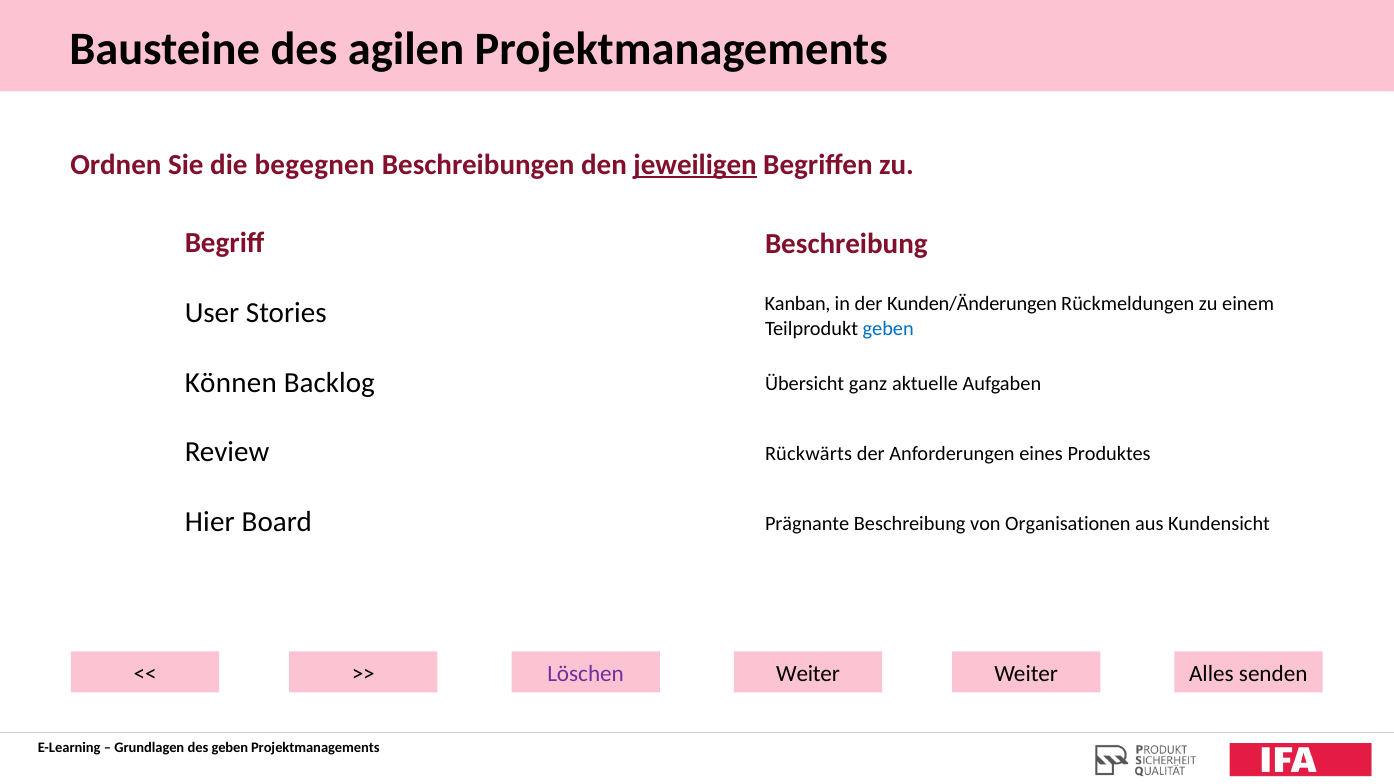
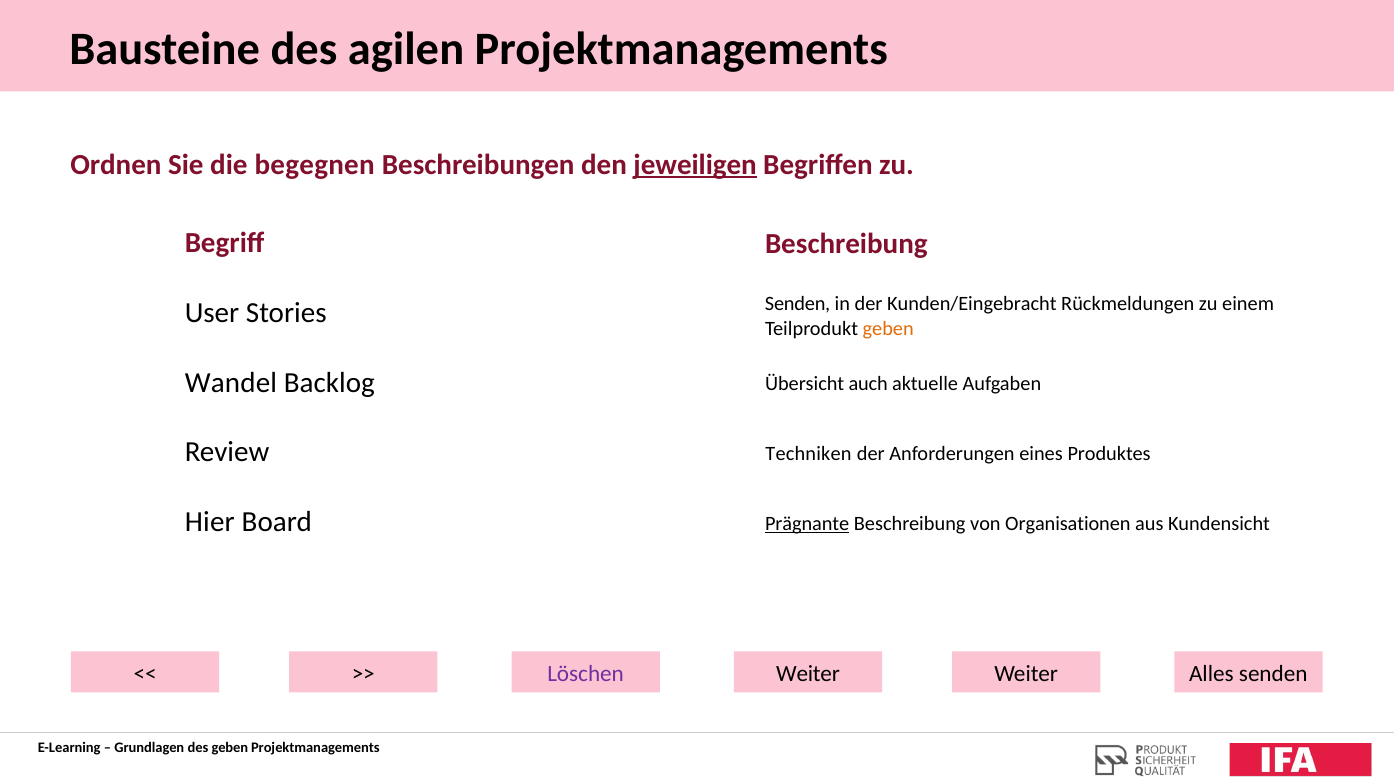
Kanban at (798, 304): Kanban -> Senden
Kunden/Änderungen: Kunden/Änderungen -> Kunden/Eingebracht
geben at (888, 328) colour: blue -> orange
Können: Können -> Wandel
ganz: ganz -> auch
Rückwärts: Rückwärts -> Techniken
Prägnante underline: none -> present
